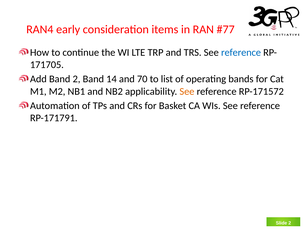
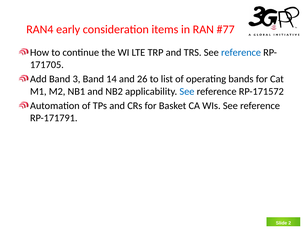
Band 2: 2 -> 3
70: 70 -> 26
See at (187, 91) colour: orange -> blue
